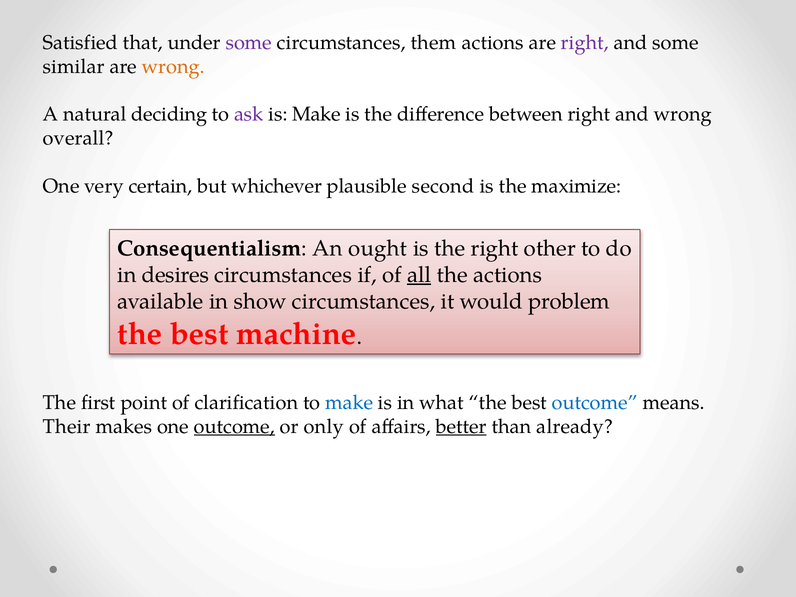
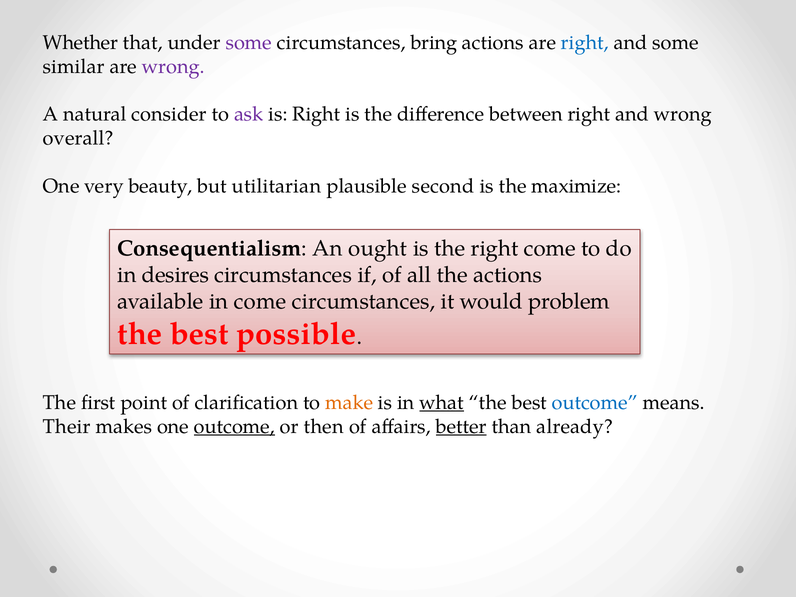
Satisfied: Satisfied -> Whether
them: them -> bring
right at (585, 43) colour: purple -> blue
wrong at (173, 67) colour: orange -> purple
deciding: deciding -> consider
is Make: Make -> Right
certain: certain -> beauty
whichever: whichever -> utilitarian
right other: other -> come
all underline: present -> none
in show: show -> come
machine: machine -> possible
make at (349, 403) colour: blue -> orange
what underline: none -> present
only: only -> then
